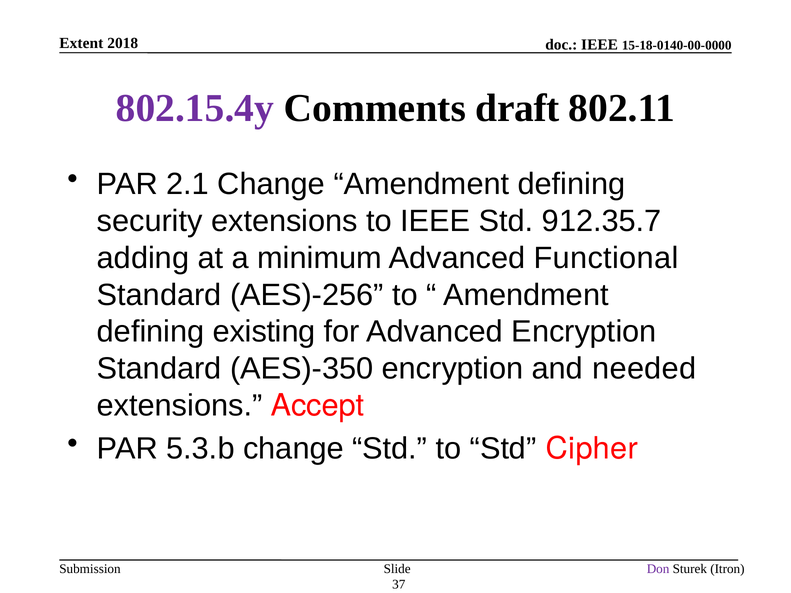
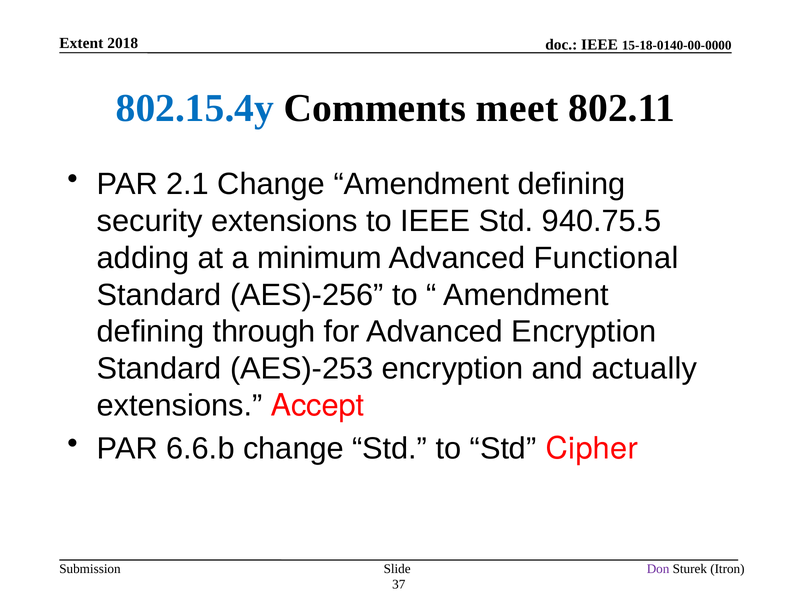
802.15.4y colour: purple -> blue
draft: draft -> meet
912.35.7: 912.35.7 -> 940.75.5
existing: existing -> through
AES)-350: AES)-350 -> AES)-253
needed: needed -> actually
5.3.b: 5.3.b -> 6.6.b
